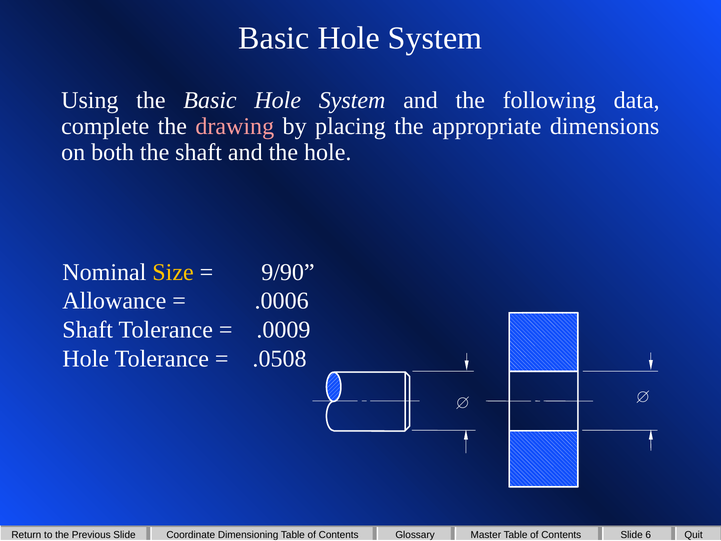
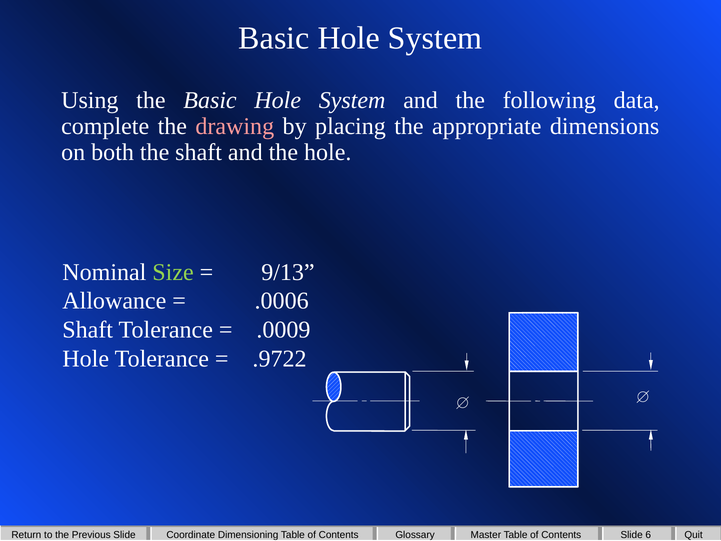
Size colour: yellow -> light green
9/90: 9/90 -> 9/13
.0508: .0508 -> .9722
